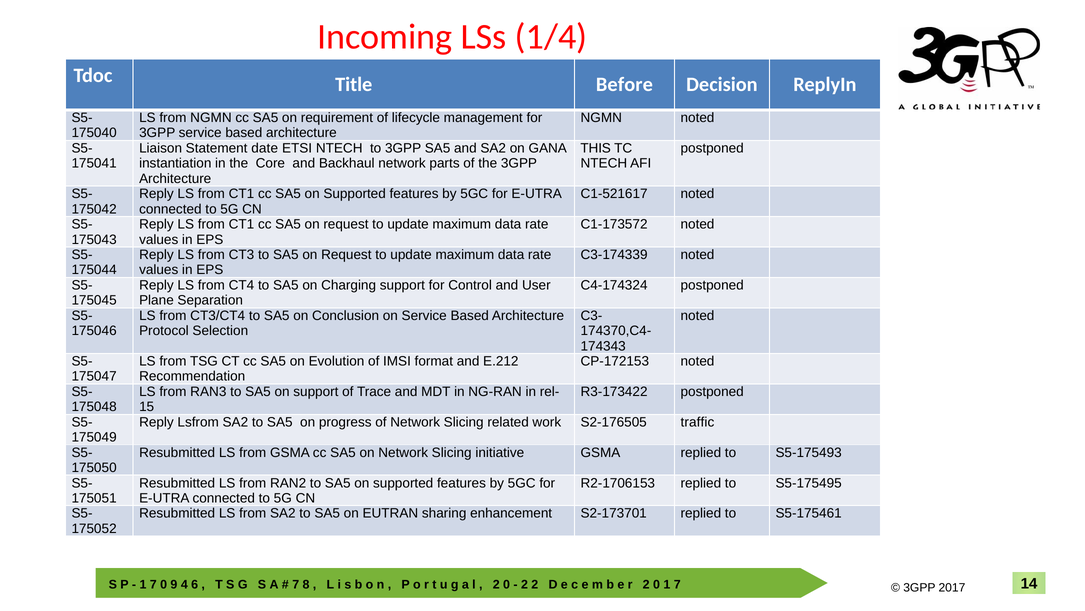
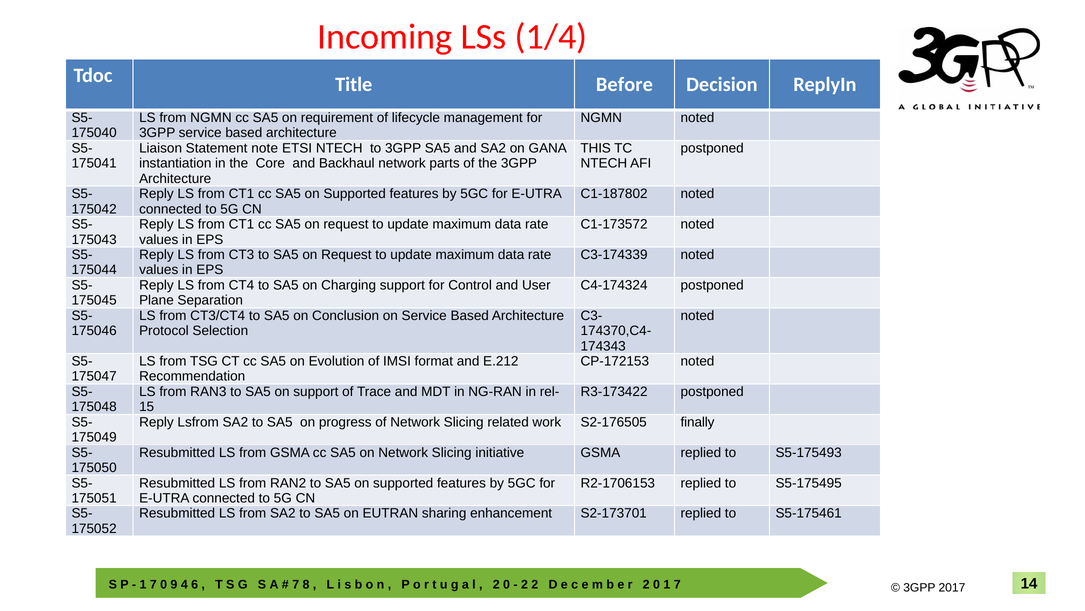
date: date -> note
C1-521617: C1-521617 -> C1-187802
traffic: traffic -> finally
